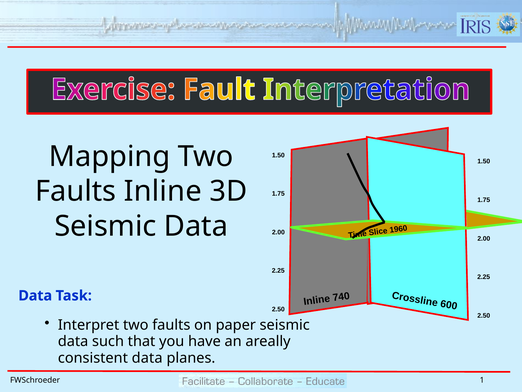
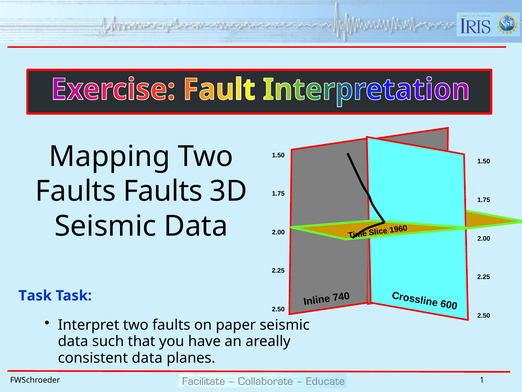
Faults Inline: Inline -> Faults
Data at (35, 295): Data -> Task
